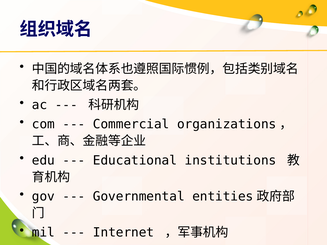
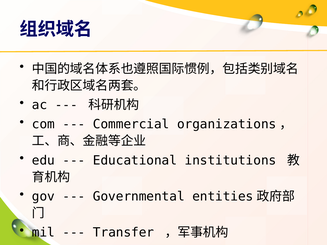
Internet: Internet -> Transfer
